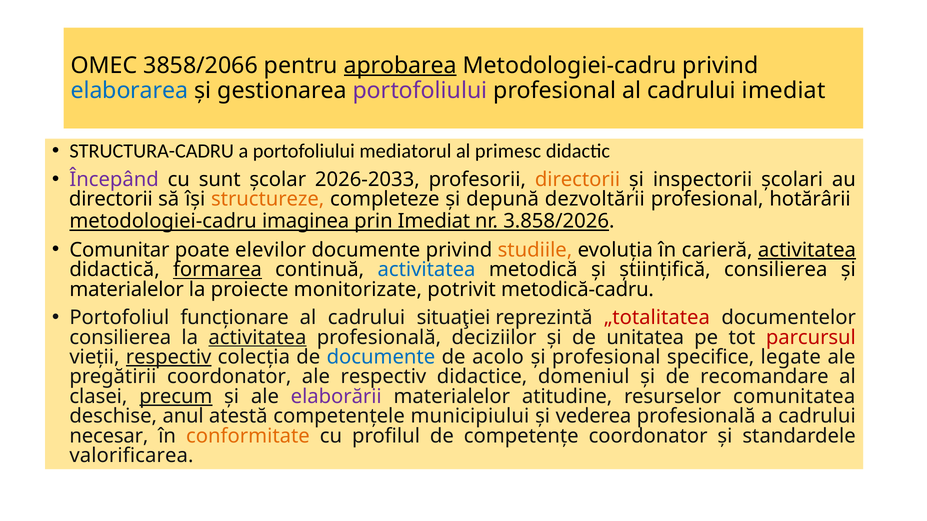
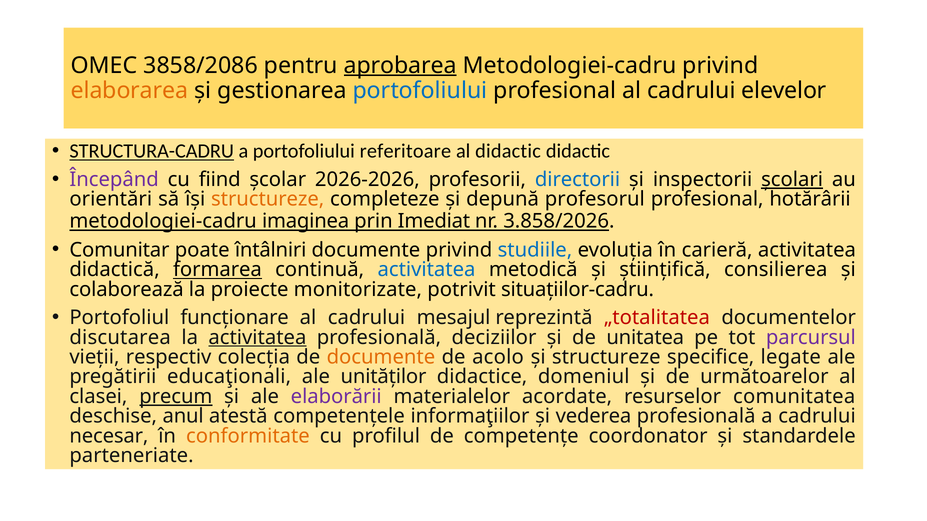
3858/2066: 3858/2066 -> 3858/2086
elaborarea colour: blue -> orange
portofoliului at (420, 91) colour: purple -> blue
cadrului imediat: imediat -> elevelor
STRUCTURA-CADRU underline: none -> present
mediatorul: mediatorul -> referitoare
al primesc: primesc -> didactic
sunt: sunt -> fiind
2026-2033: 2026-2033 -> 2026-2026
directorii at (578, 180) colour: orange -> blue
școlari underline: none -> present
directorii at (111, 199): directorii -> orientări
dezvoltării: dezvoltării -> profesorul
elevilor: elevilor -> întâlniri
studiile colour: orange -> blue
activitatea at (807, 250) underline: present -> none
materialelor at (127, 290): materialelor -> colaborează
metodică-cadru: metodică-cadru -> situațiilor-cadru
situaţiei: situaţiei -> mesajul
consilierea at (120, 338): consilierea -> discutarea
parcursul colour: red -> purple
respectiv at (169, 357) underline: present -> none
documente at (381, 357) colour: blue -> orange
și profesional: profesional -> structureze
pregătirii coordonator: coordonator -> educaţionali
ale respectiv: respectiv -> unităților
recomandare: recomandare -> următoarelor
atitudine: atitudine -> acordate
municipiului: municipiului -> informaţiilor
valorificarea: valorificarea -> parteneriate
